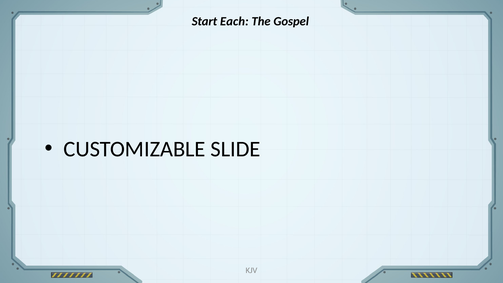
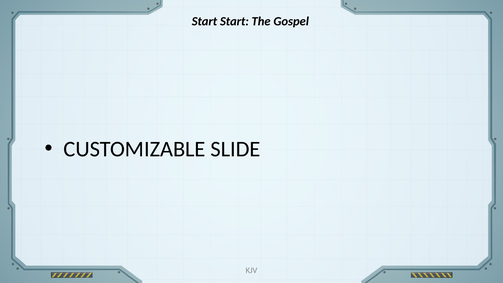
Start Each: Each -> Start
